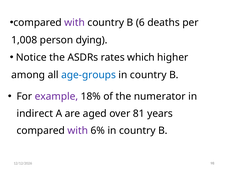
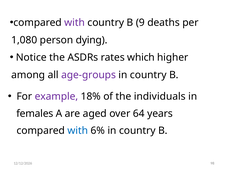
6: 6 -> 9
1,008: 1,008 -> 1,080
age-groups colour: blue -> purple
numerator: numerator -> individuals
indirect: indirect -> females
81: 81 -> 64
with at (78, 131) colour: purple -> blue
